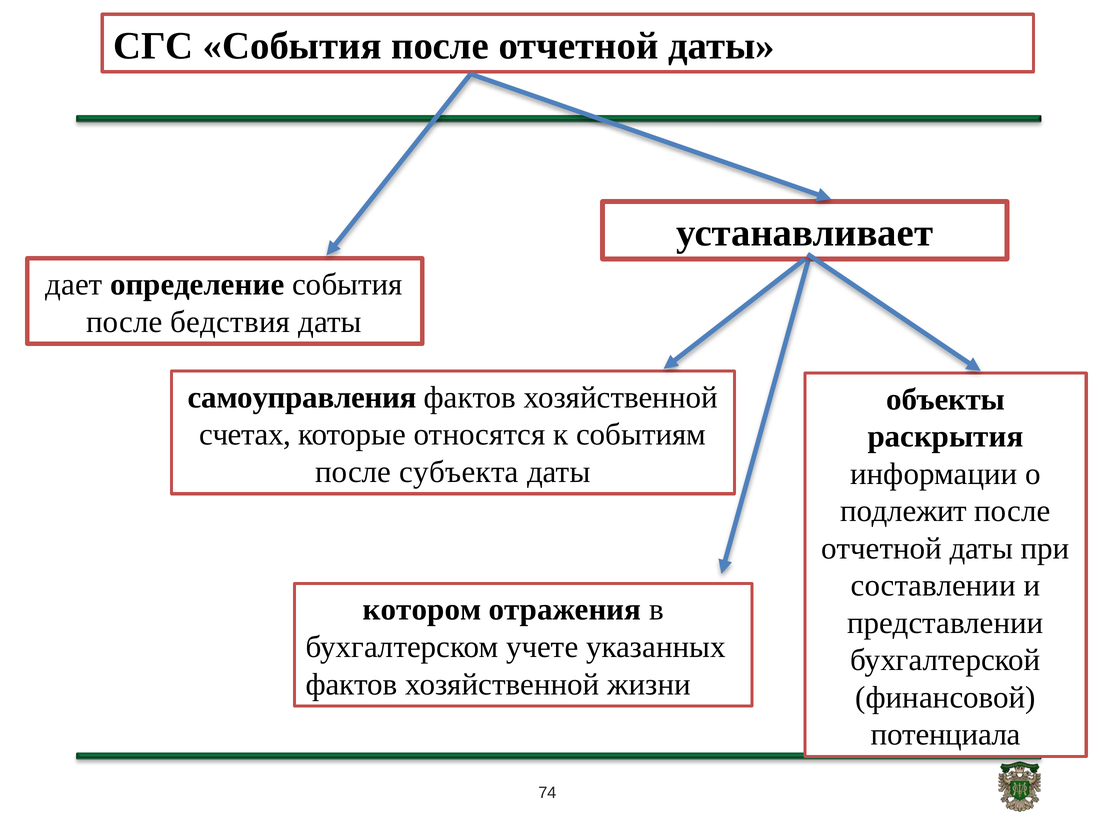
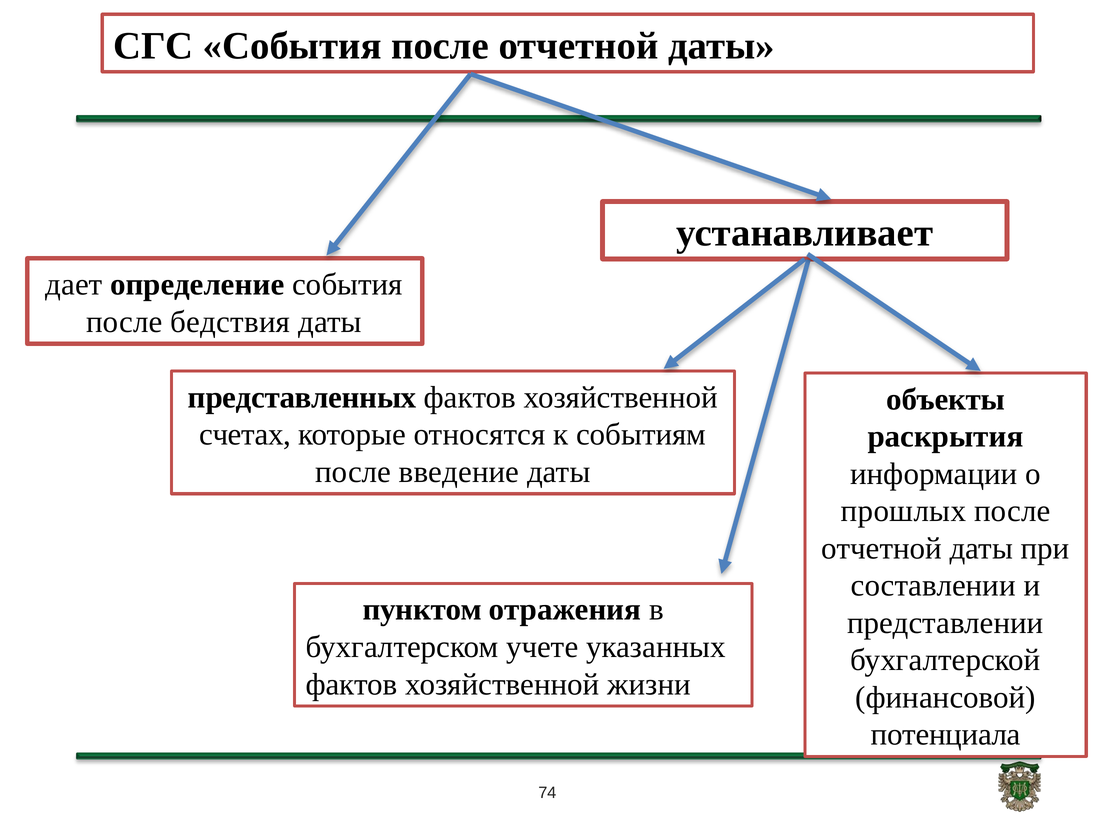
самоуправления: самоуправления -> представленных
субъекта: субъекта -> введение
подлежит: подлежит -> прошлых
котором: котором -> пунктом
